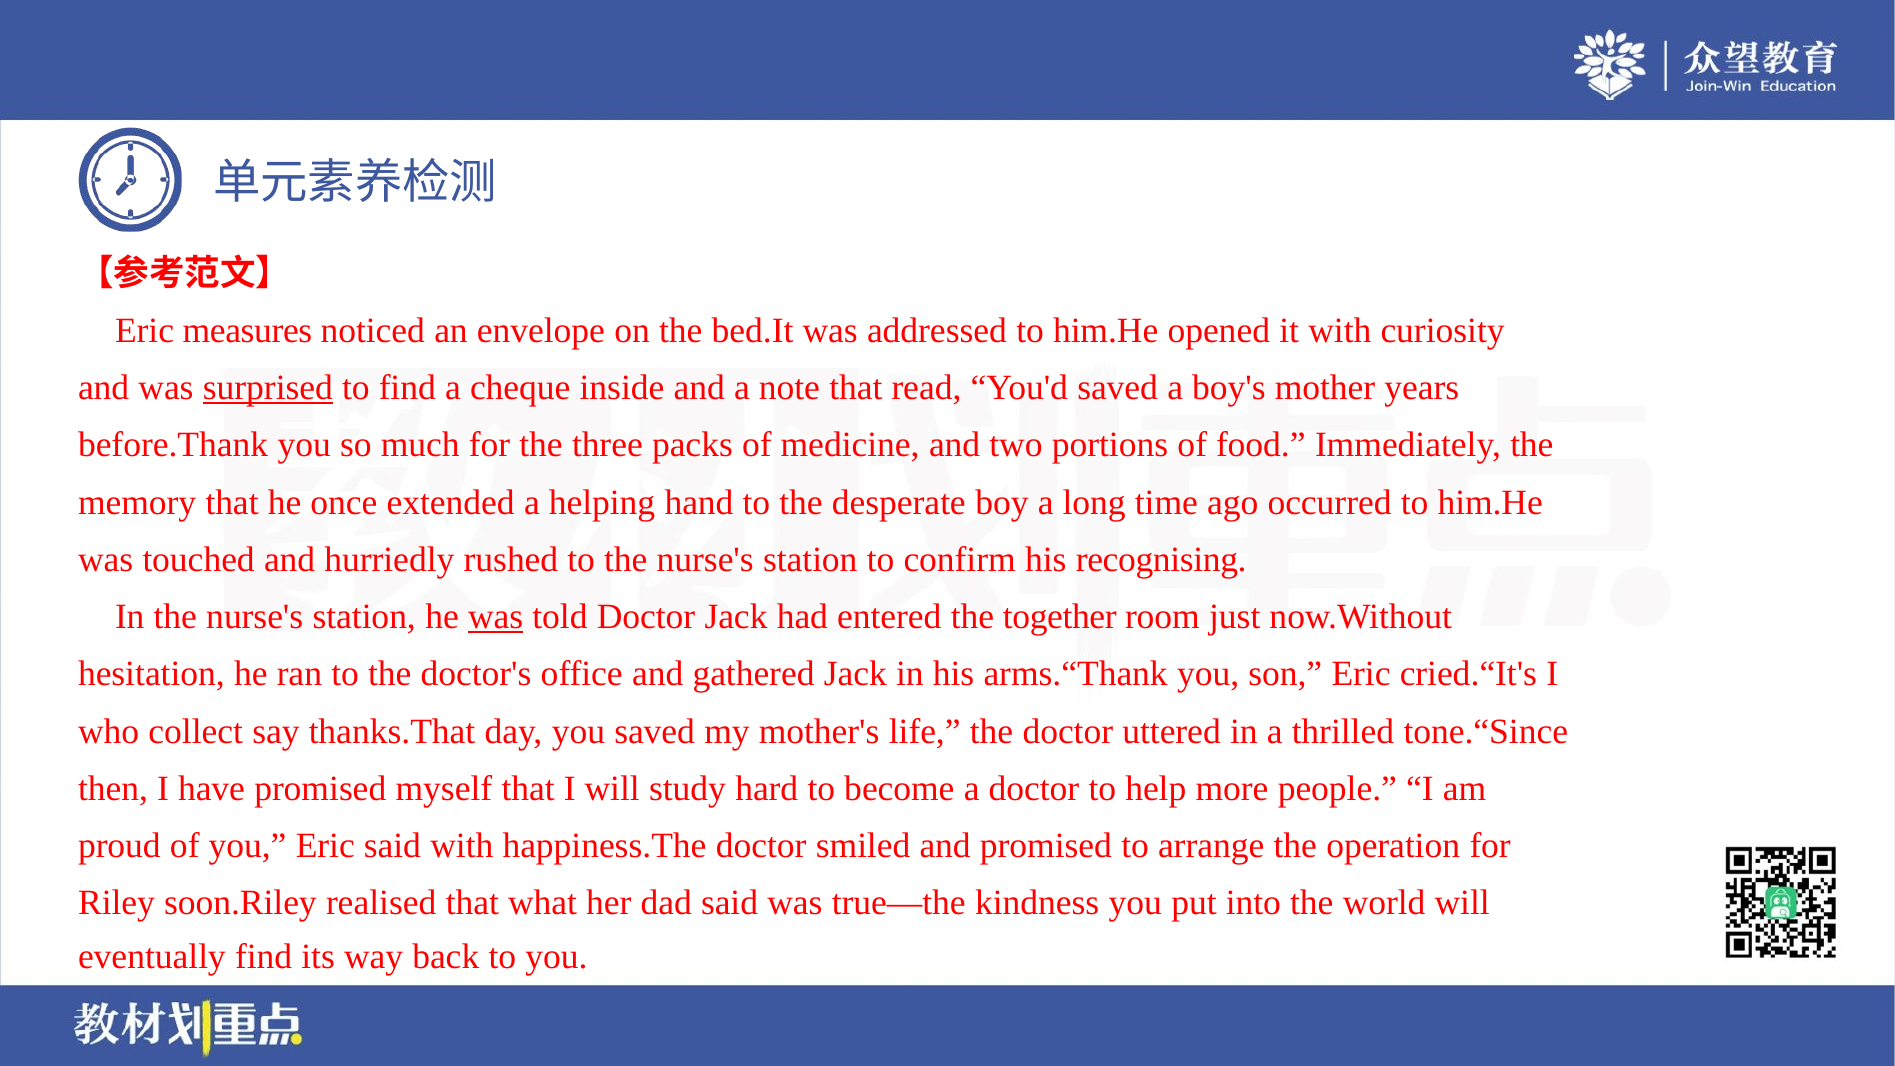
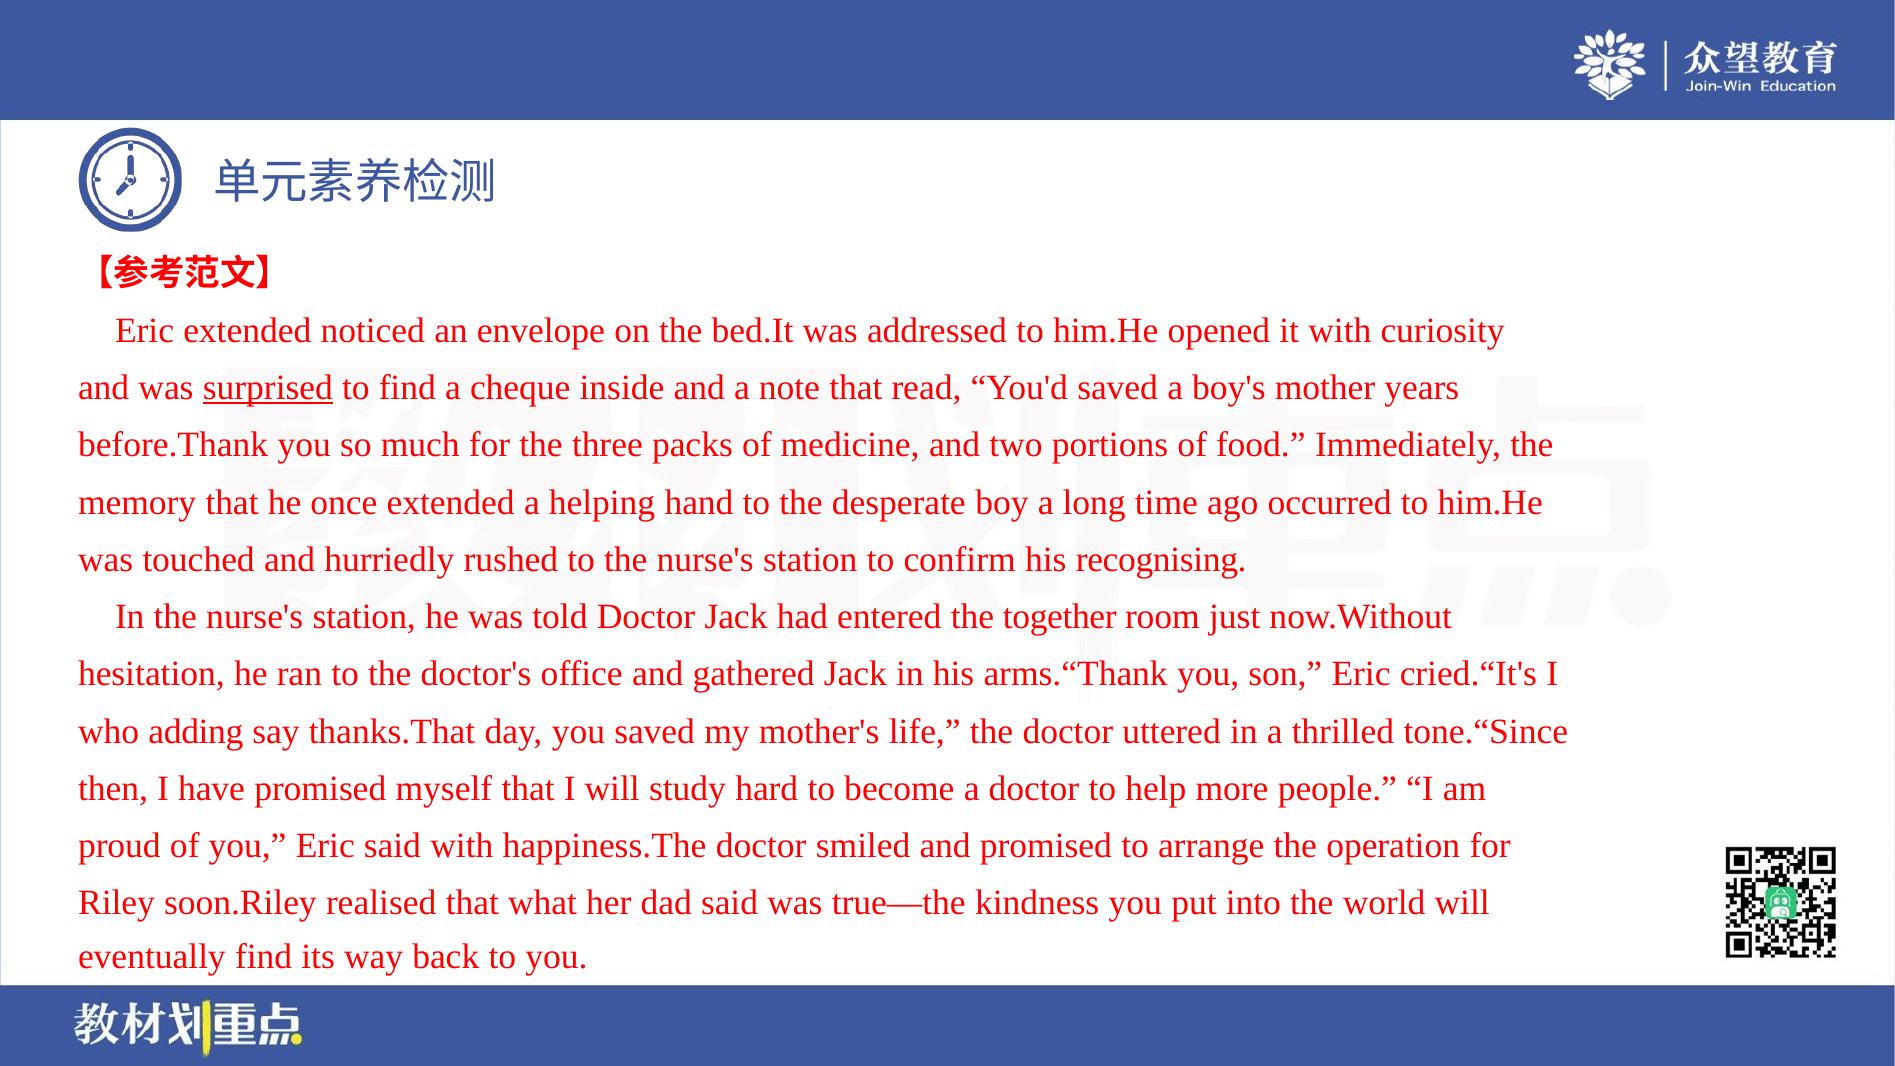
Eric measures: measures -> extended
was at (496, 617) underline: present -> none
collect: collect -> adding
